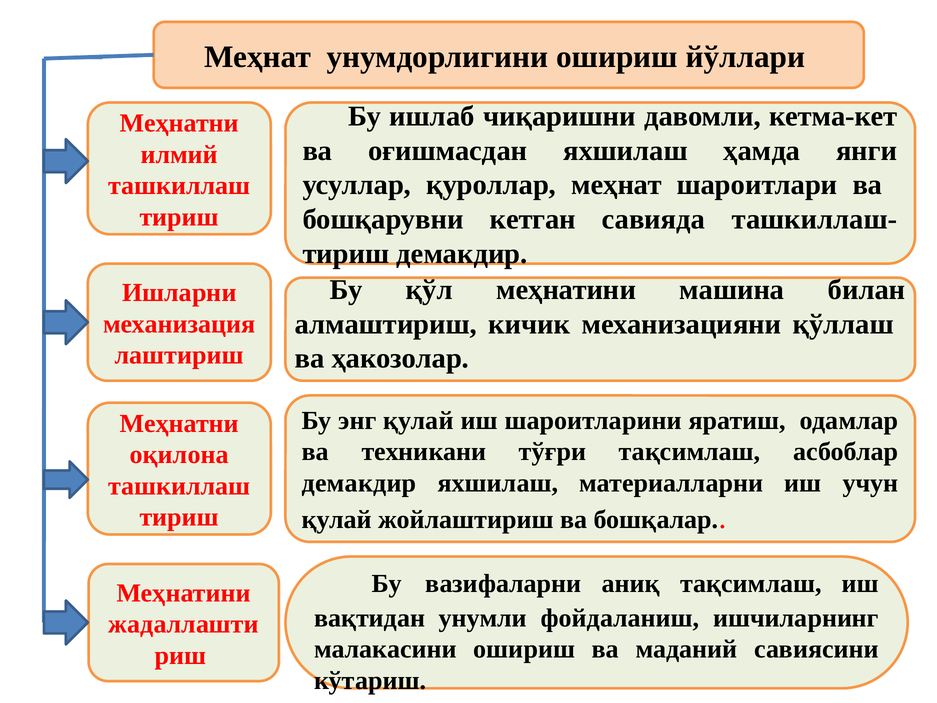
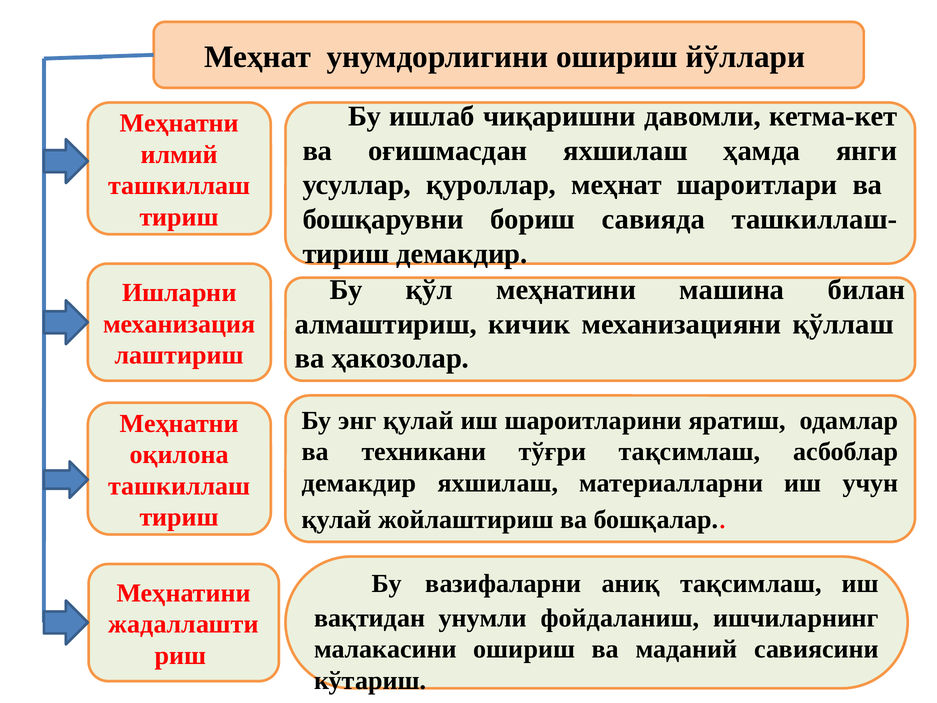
кетган: кетган -> бориш
